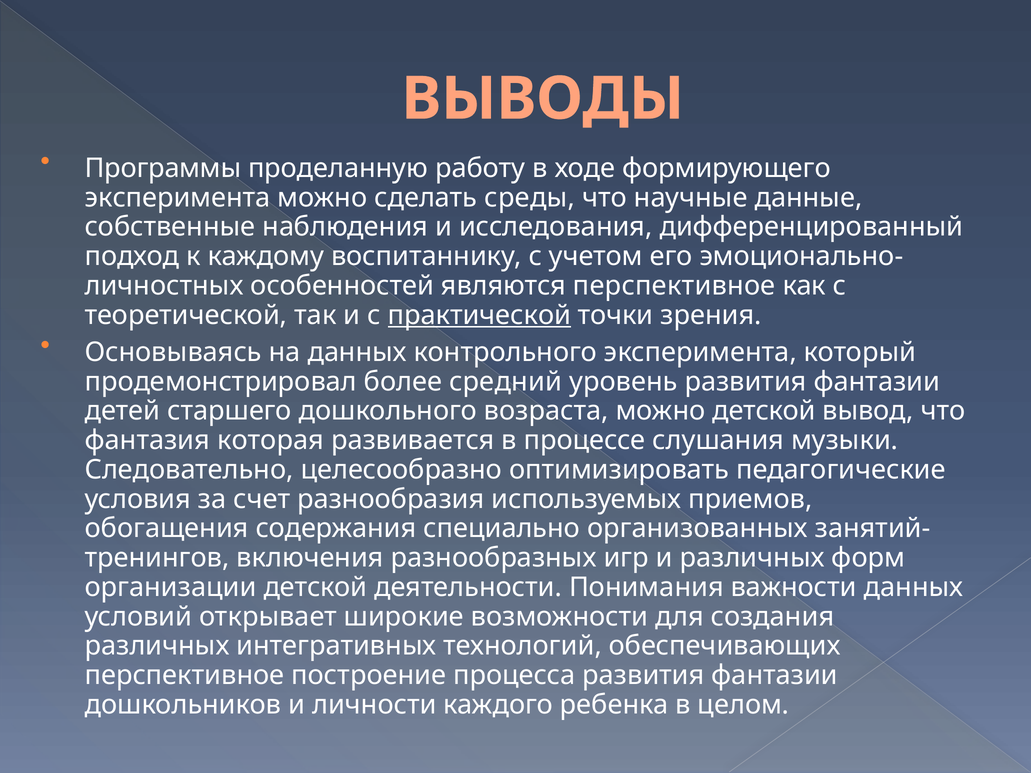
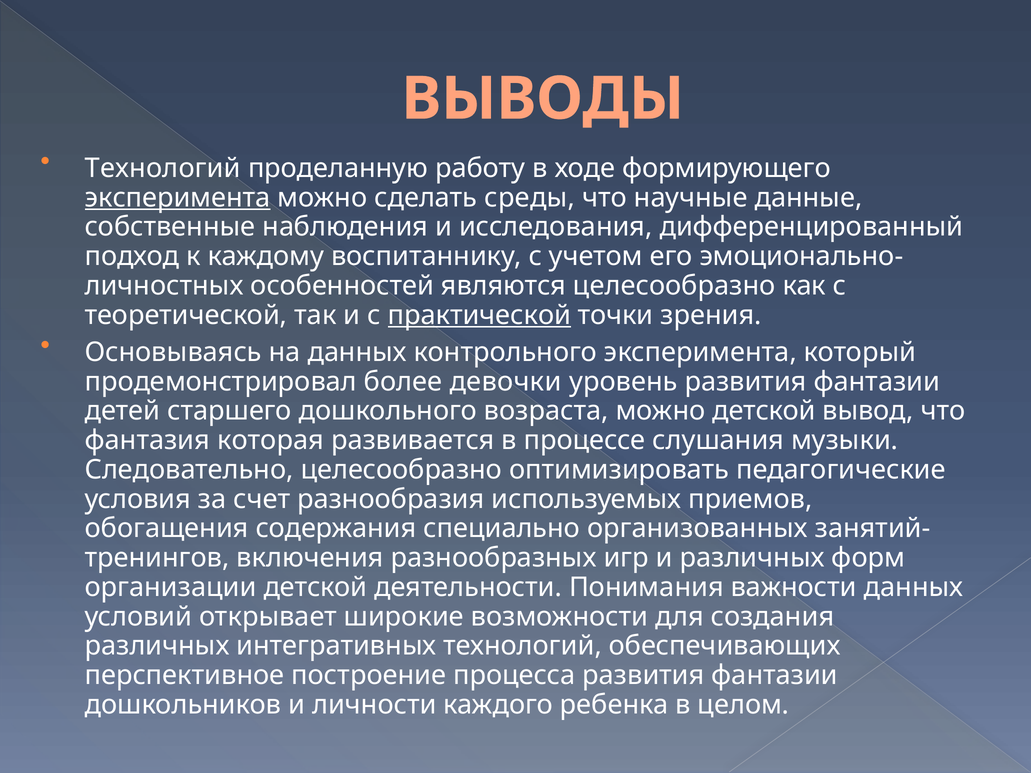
Программы at (163, 168): Программы -> Технологий
эксперимента at (178, 198) underline: none -> present
являются перспективное: перспективное -> целесообразно
средний: средний -> девочки
